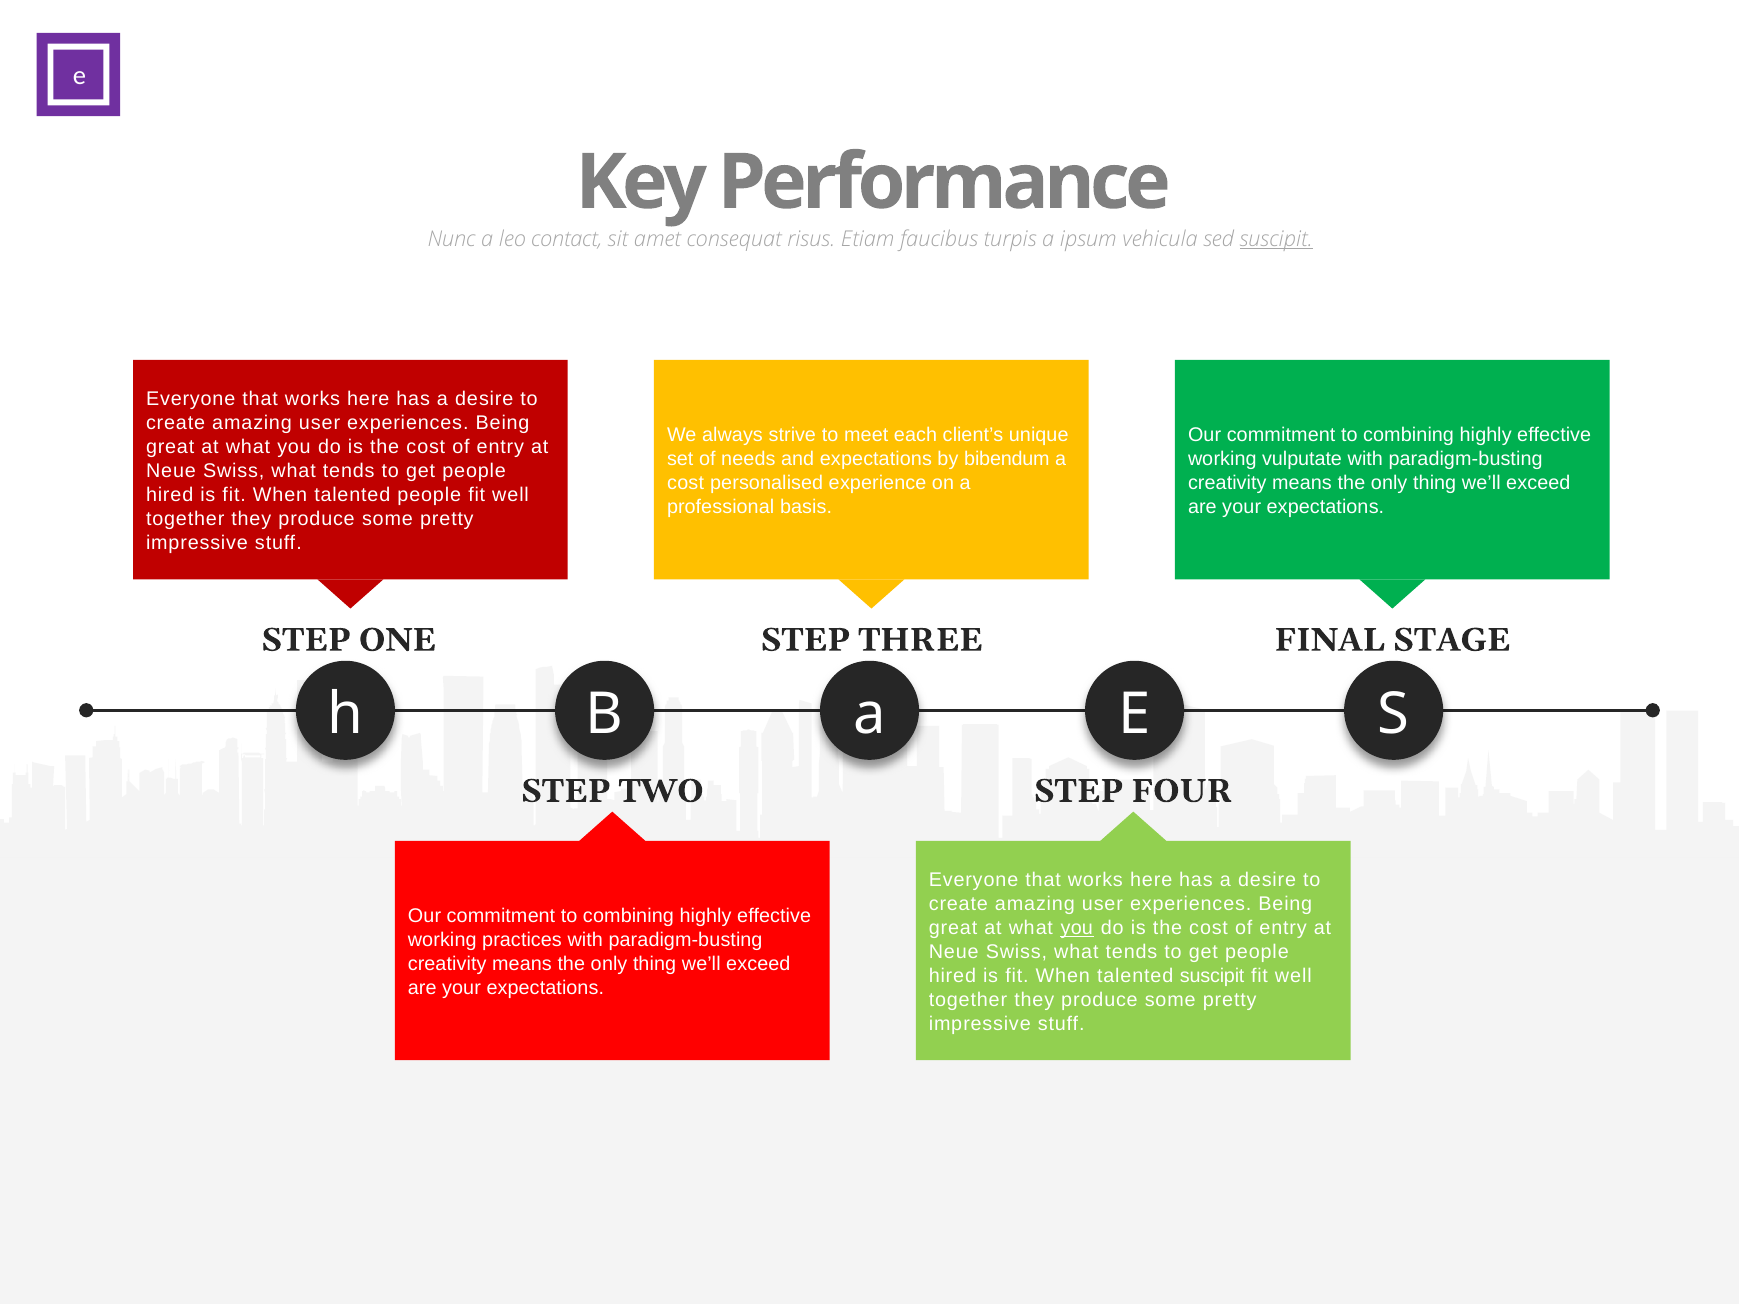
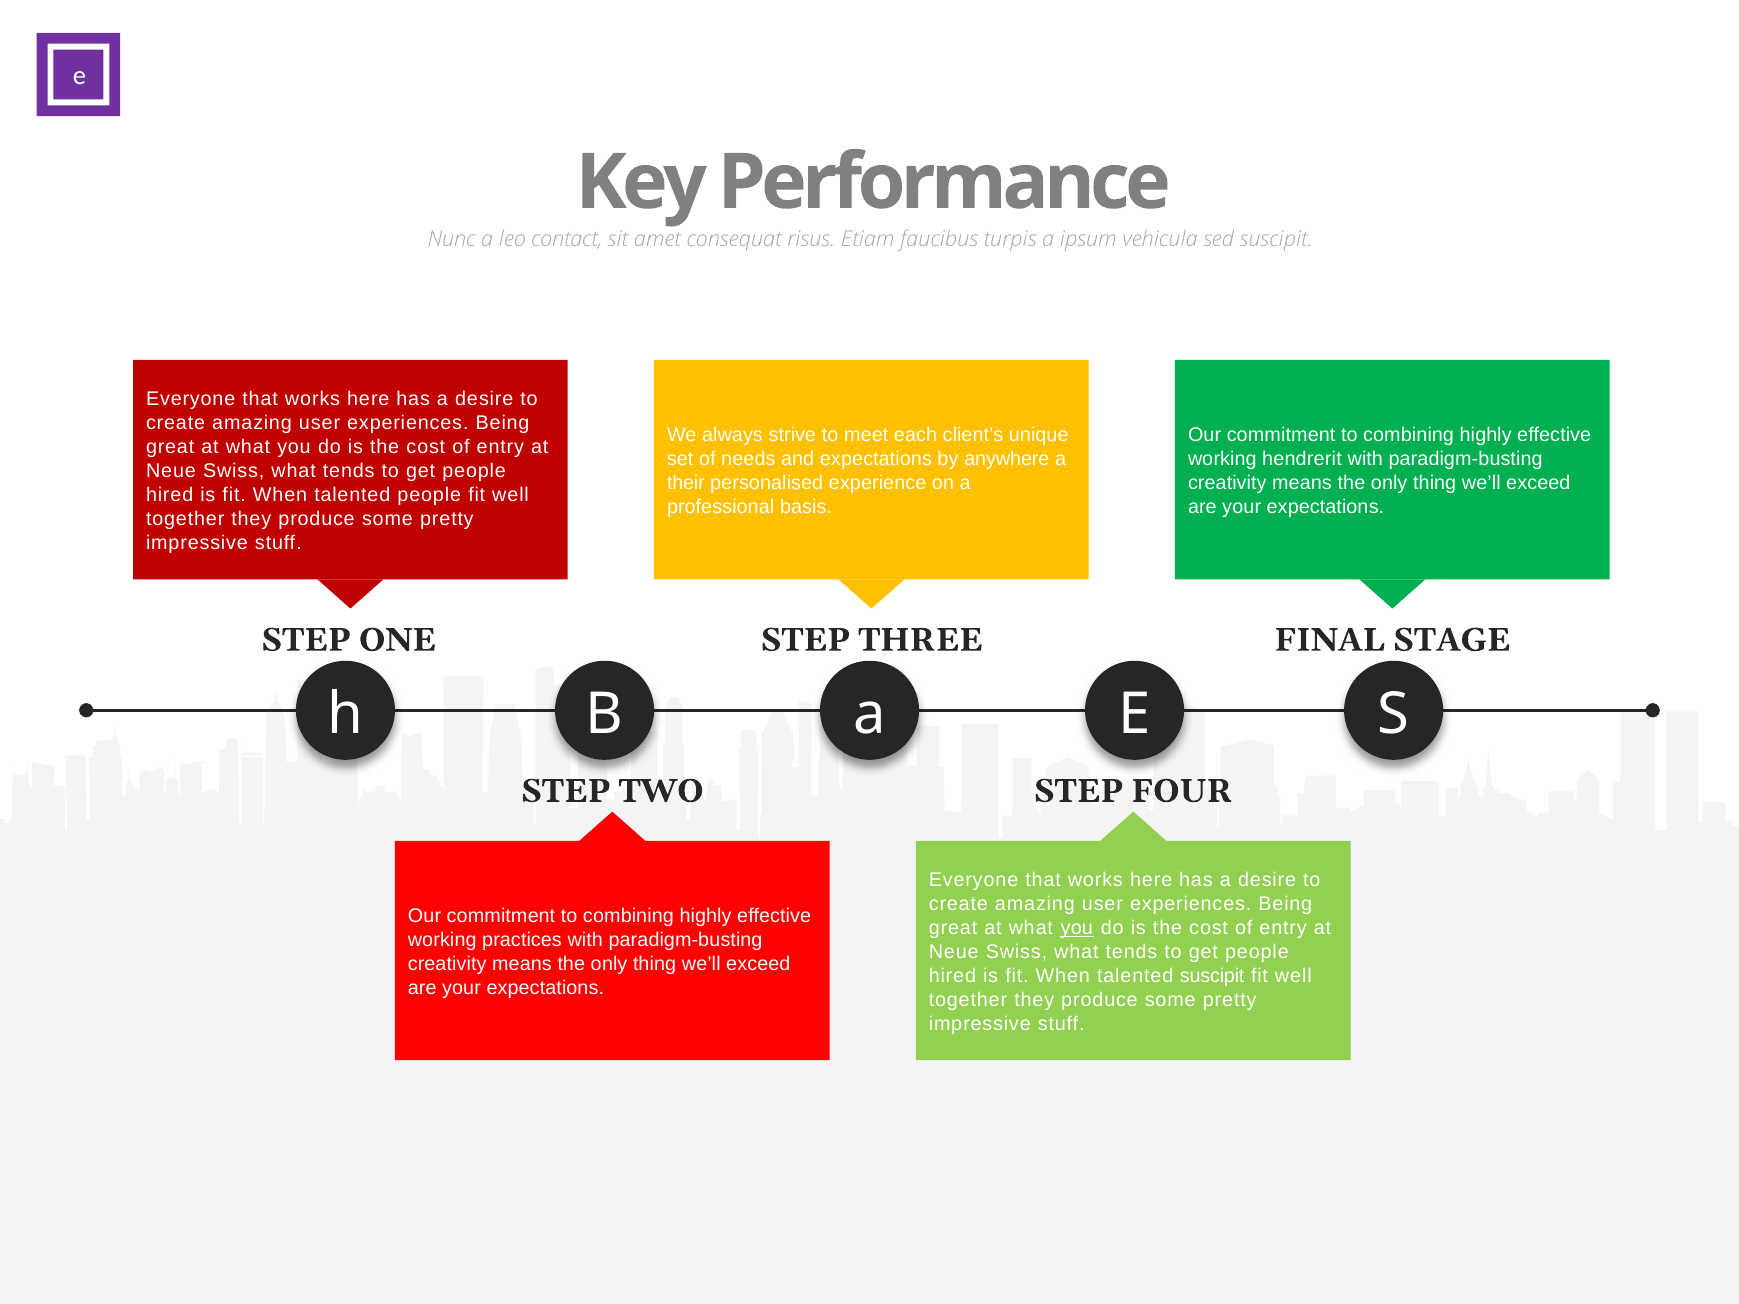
suscipit at (1276, 239) underline: present -> none
bibendum: bibendum -> anywhere
vulputate: vulputate -> hendrerit
cost at (686, 483): cost -> their
